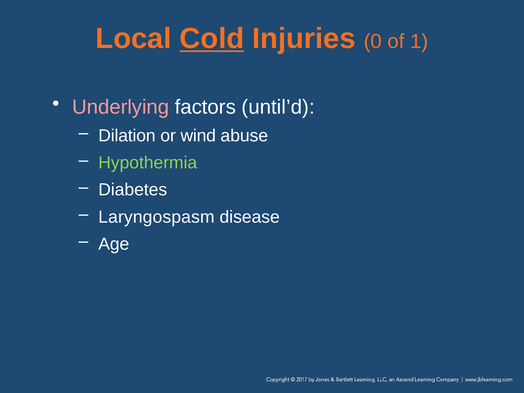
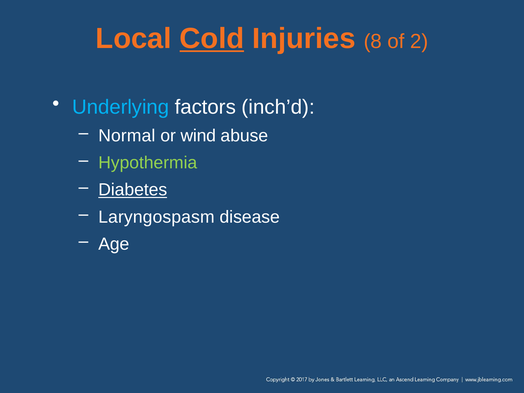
0: 0 -> 8
1: 1 -> 2
Underlying colour: pink -> light blue
until’d: until’d -> inch’d
Dilation: Dilation -> Normal
Diabetes underline: none -> present
